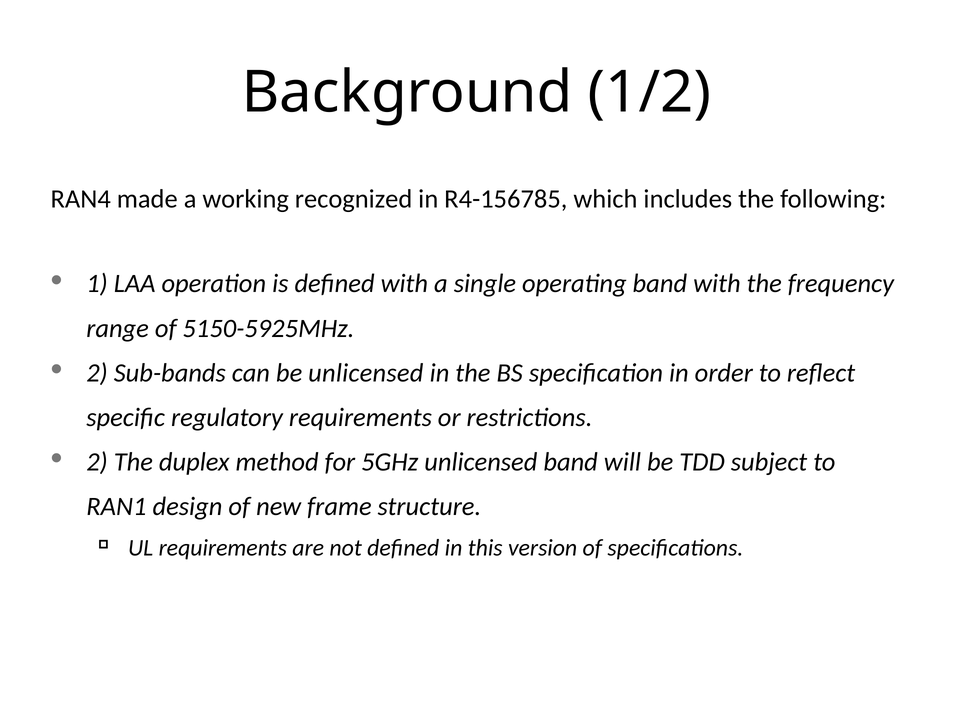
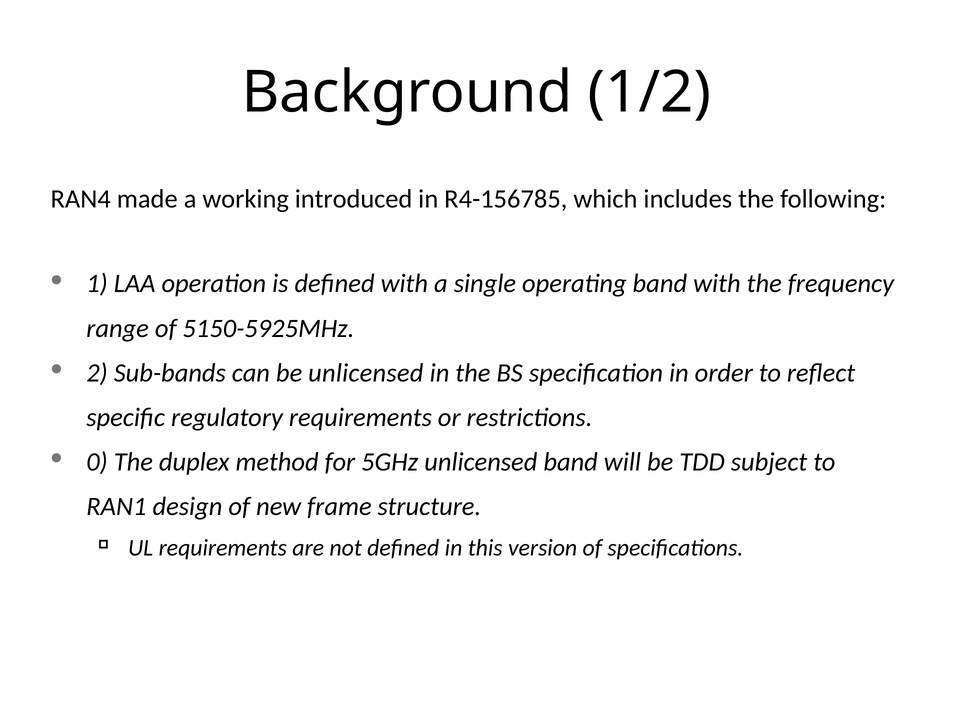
recognized: recognized -> introduced
2 at (97, 462): 2 -> 0
